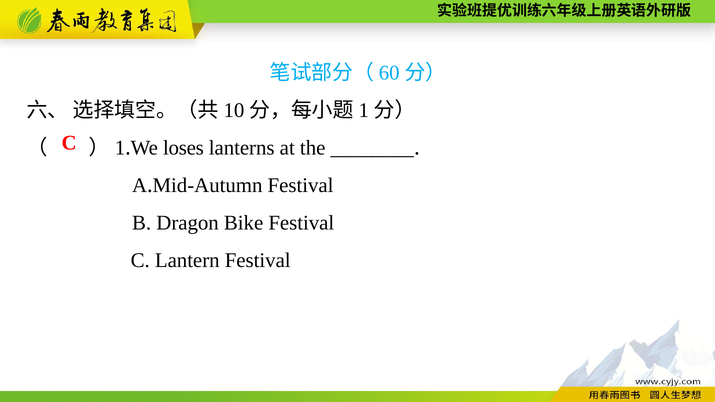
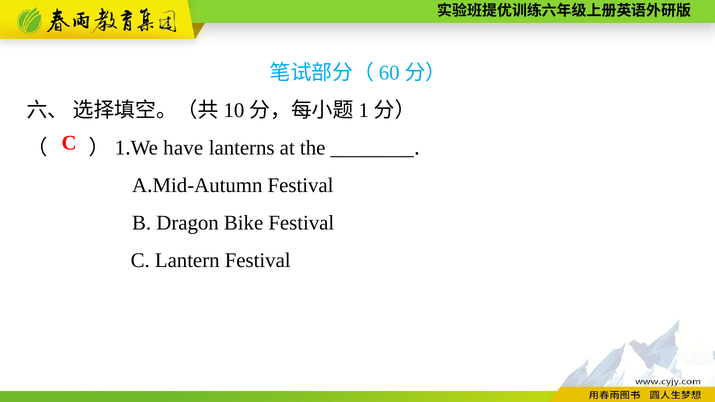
loses: loses -> have
